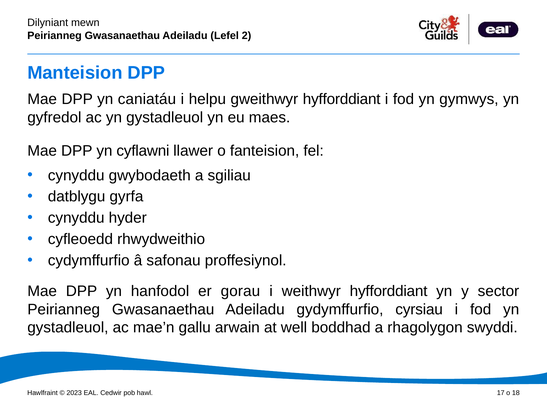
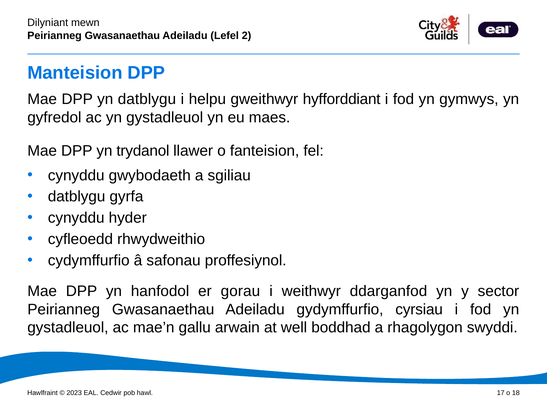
yn caniatáu: caniatáu -> datblygu
cyflawni: cyflawni -> trydanol
weithwyr hyfforddiant: hyfforddiant -> ddarganfod
